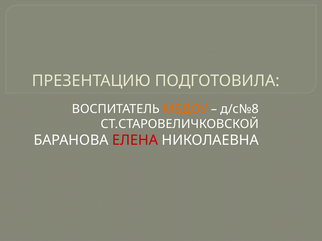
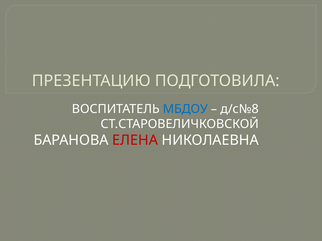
МБДОУ colour: orange -> blue
